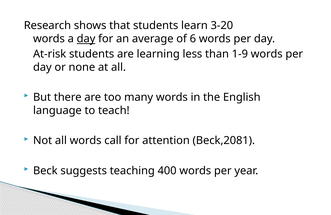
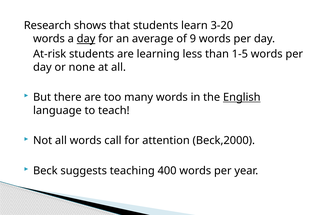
6: 6 -> 9
1-9: 1-9 -> 1-5
English underline: none -> present
Beck,2081: Beck,2081 -> Beck,2000
